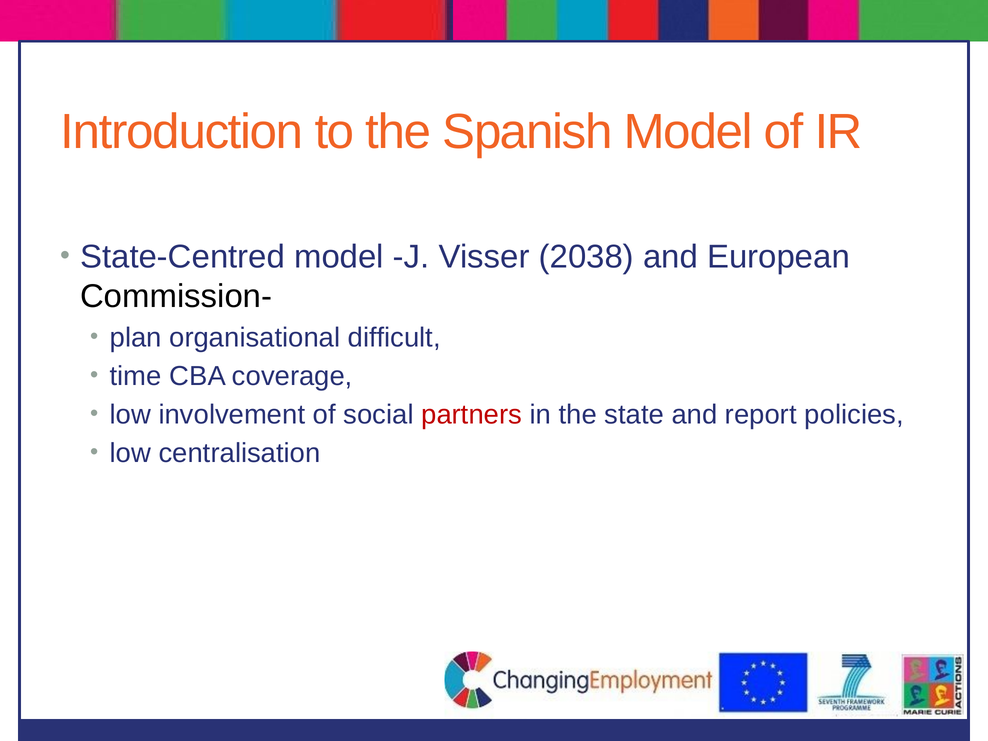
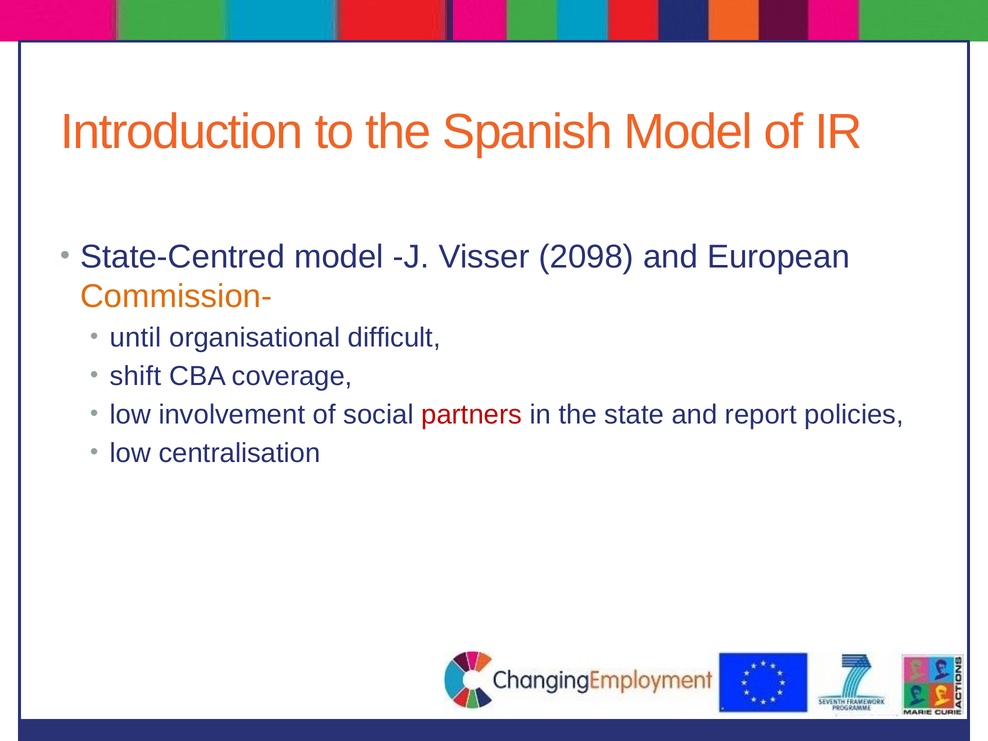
2038: 2038 -> 2098
Commission- colour: black -> orange
plan: plan -> until
time: time -> shift
